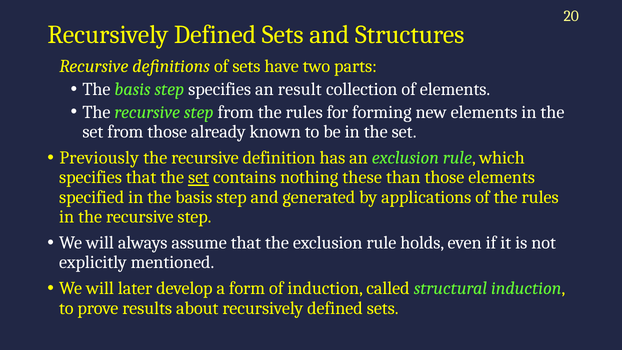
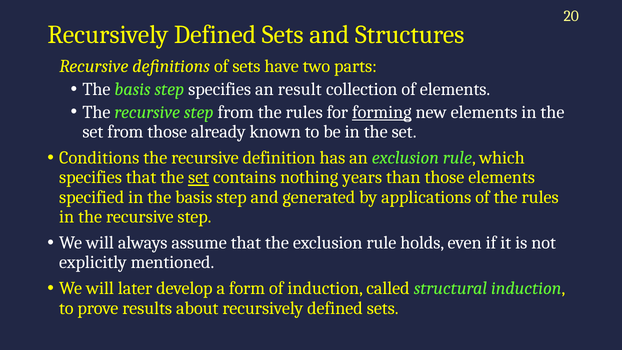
forming underline: none -> present
Previously: Previously -> Conditions
these: these -> years
